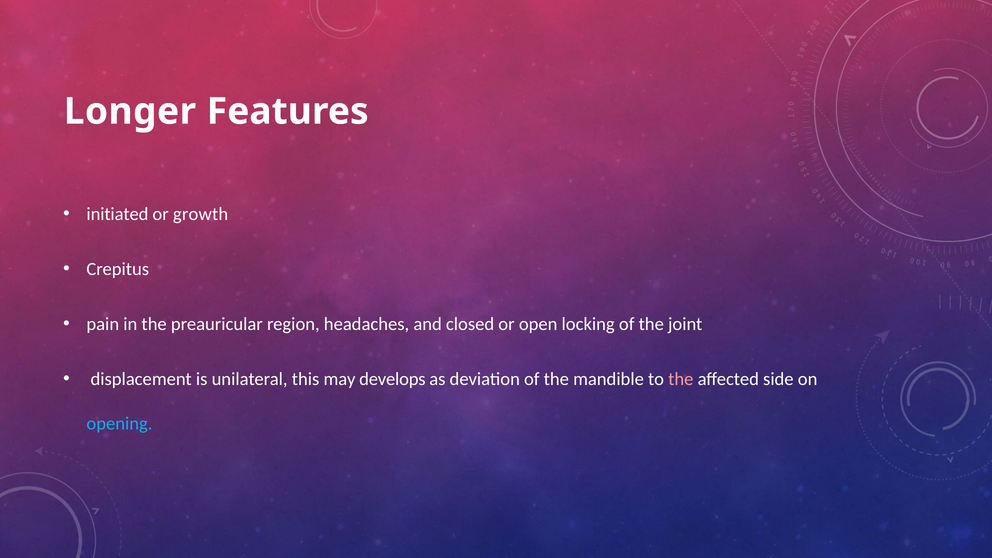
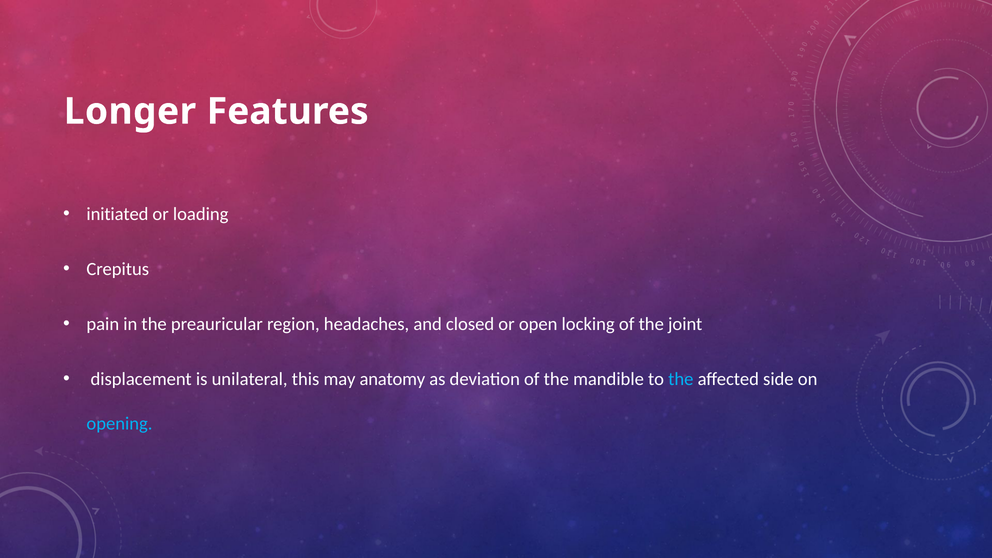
growth: growth -> loading
develops: develops -> anatomy
the at (681, 379) colour: pink -> light blue
